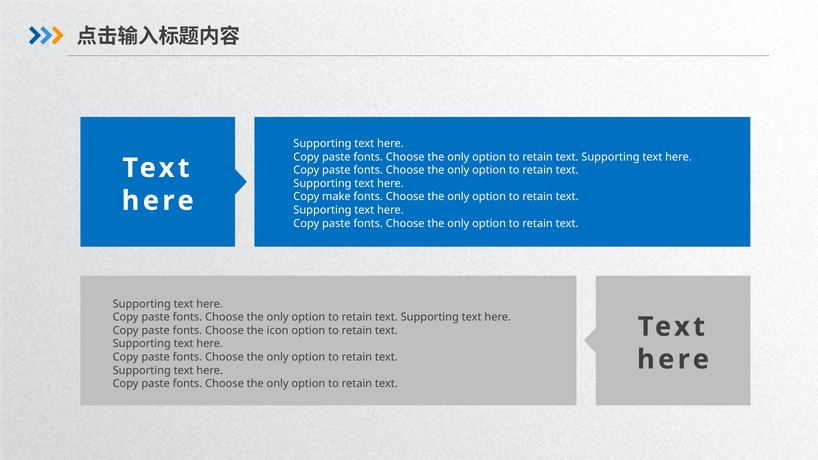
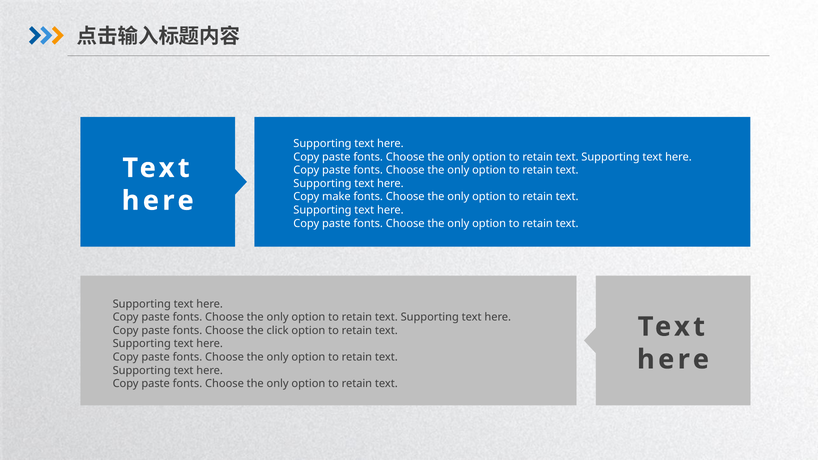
icon: icon -> click
